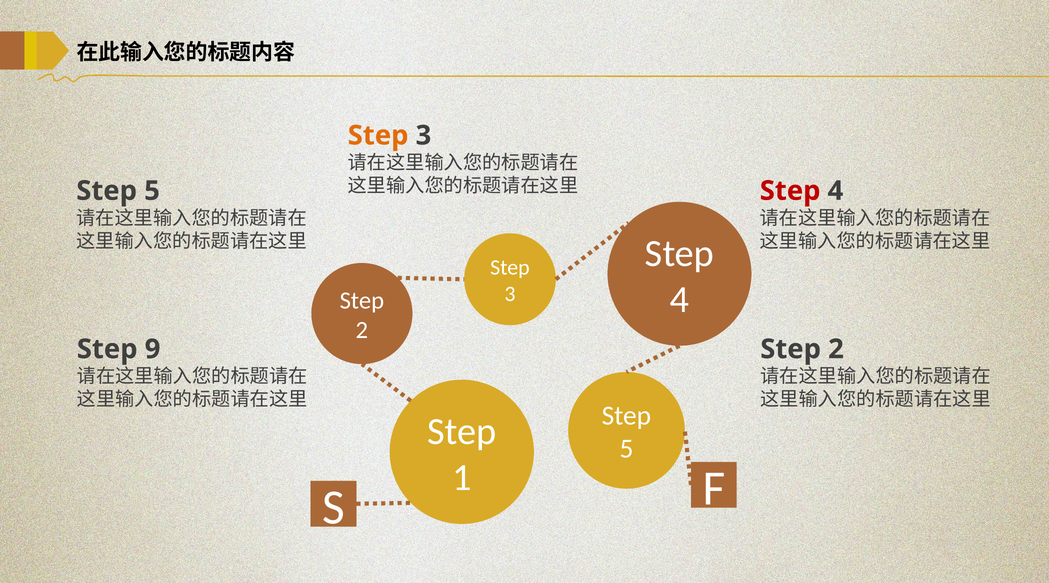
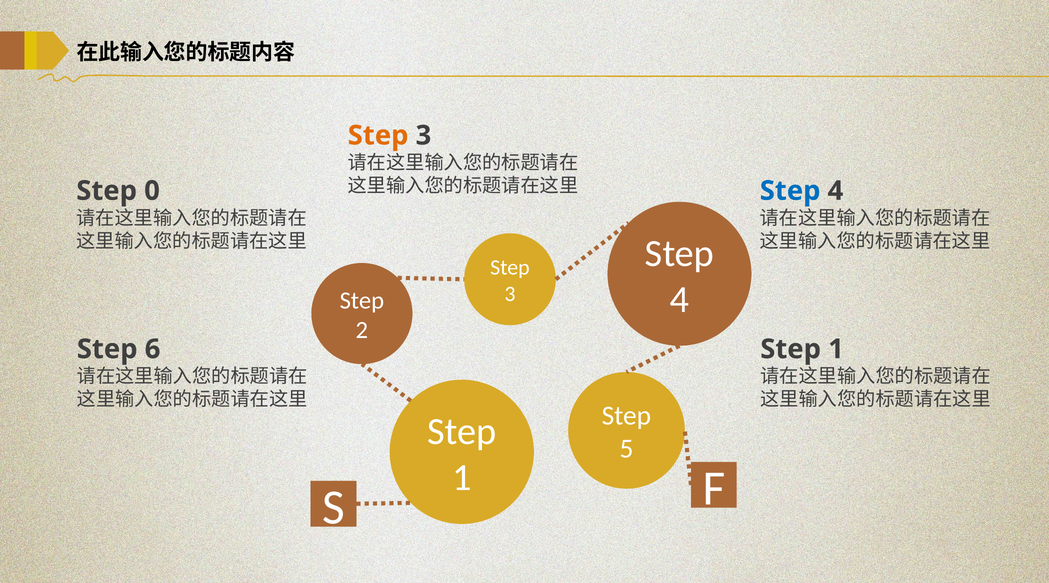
5 at (152, 191): 5 -> 0
Step at (790, 191) colour: red -> blue
9: 9 -> 6
2 at (836, 349): 2 -> 1
